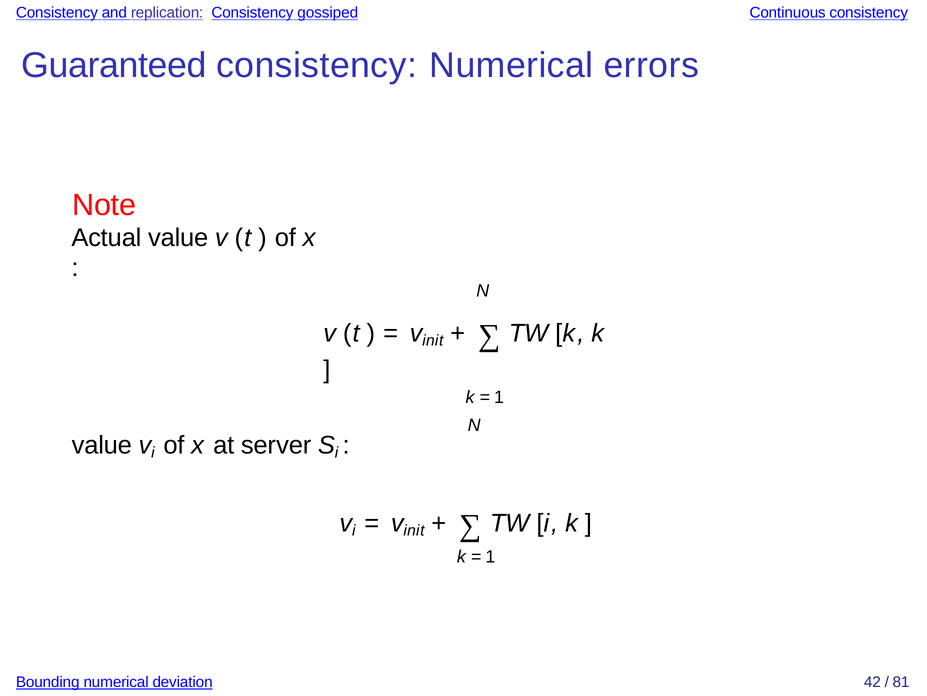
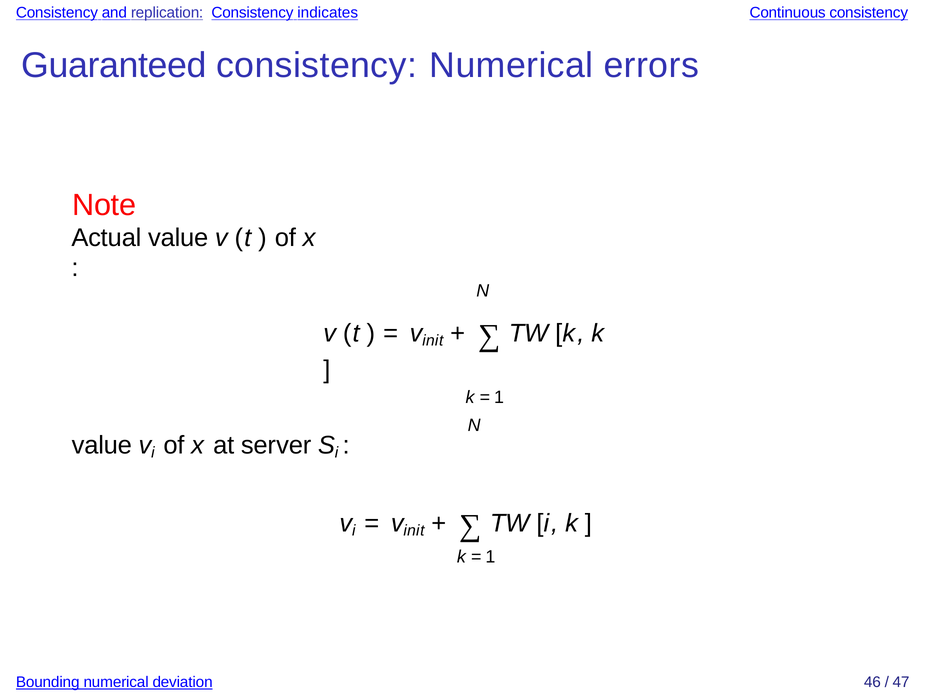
gossiped: gossiped -> indicates
42: 42 -> 46
81: 81 -> 47
